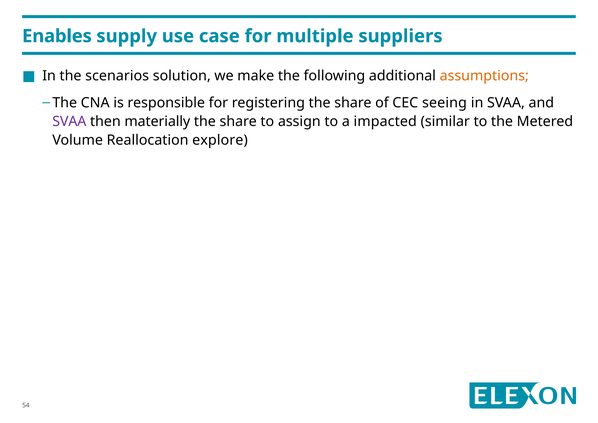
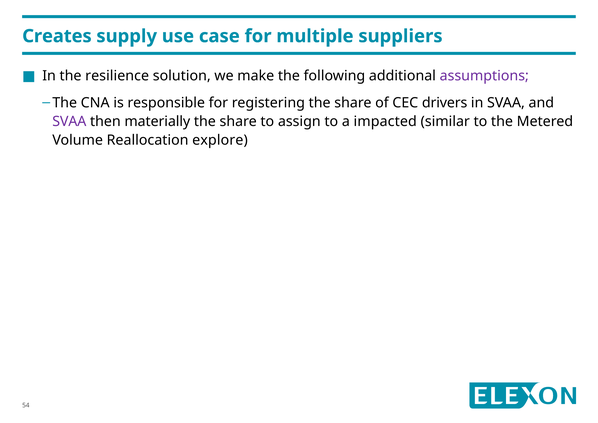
Enables: Enables -> Creates
scenarios: scenarios -> resilience
assumptions colour: orange -> purple
seeing: seeing -> drivers
